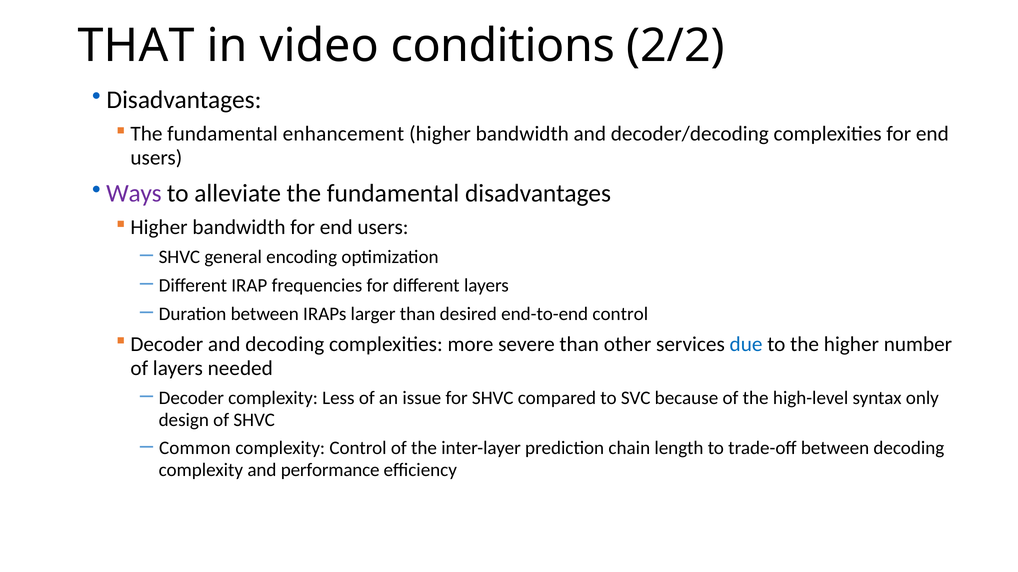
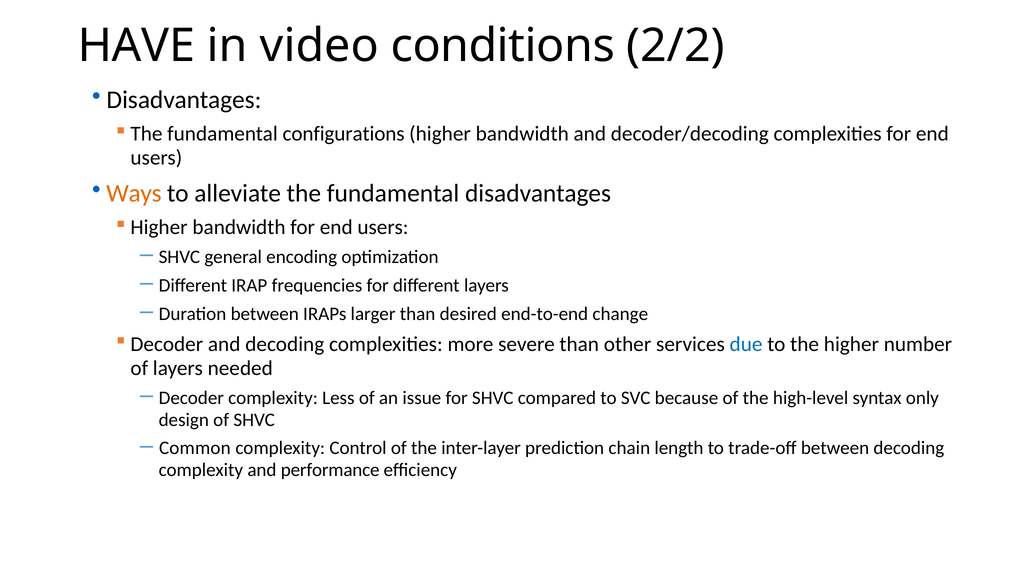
THAT: THAT -> HAVE
enhancement: enhancement -> configurations
Ways colour: purple -> orange
end-to-end control: control -> change
